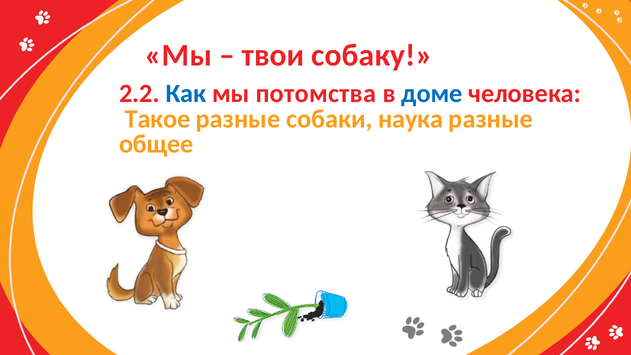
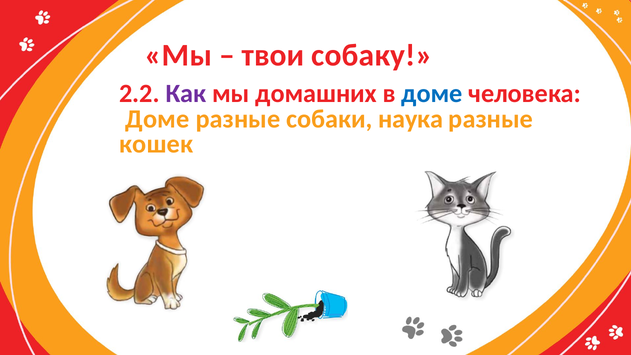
Как colour: blue -> purple
потомства: потомства -> домашних
Такое at (158, 119): Такое -> Доме
общее: общее -> кошек
